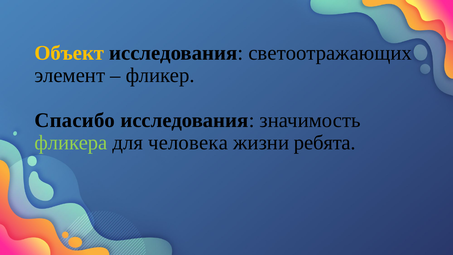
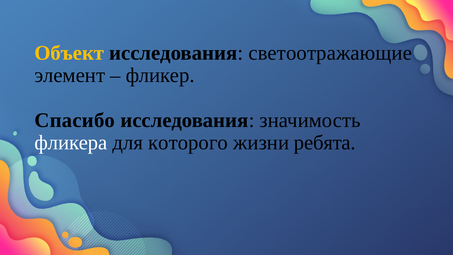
светоотражающих: светоотражающих -> светоотражающие
фликера colour: light green -> white
человека: человека -> которого
